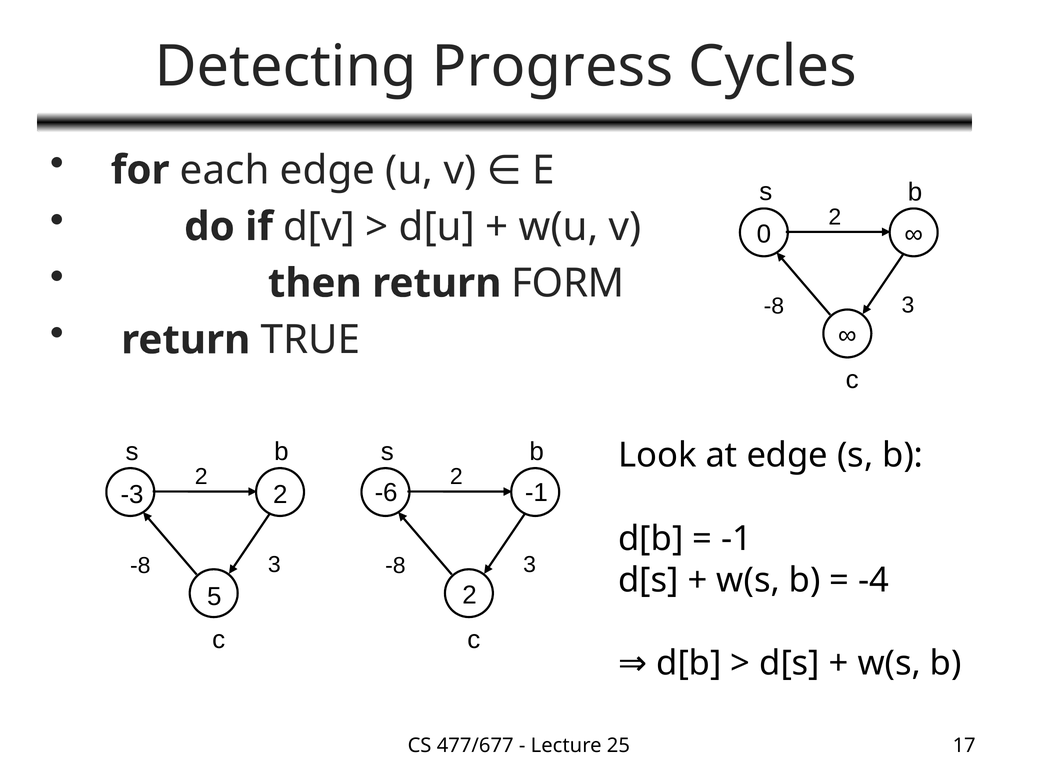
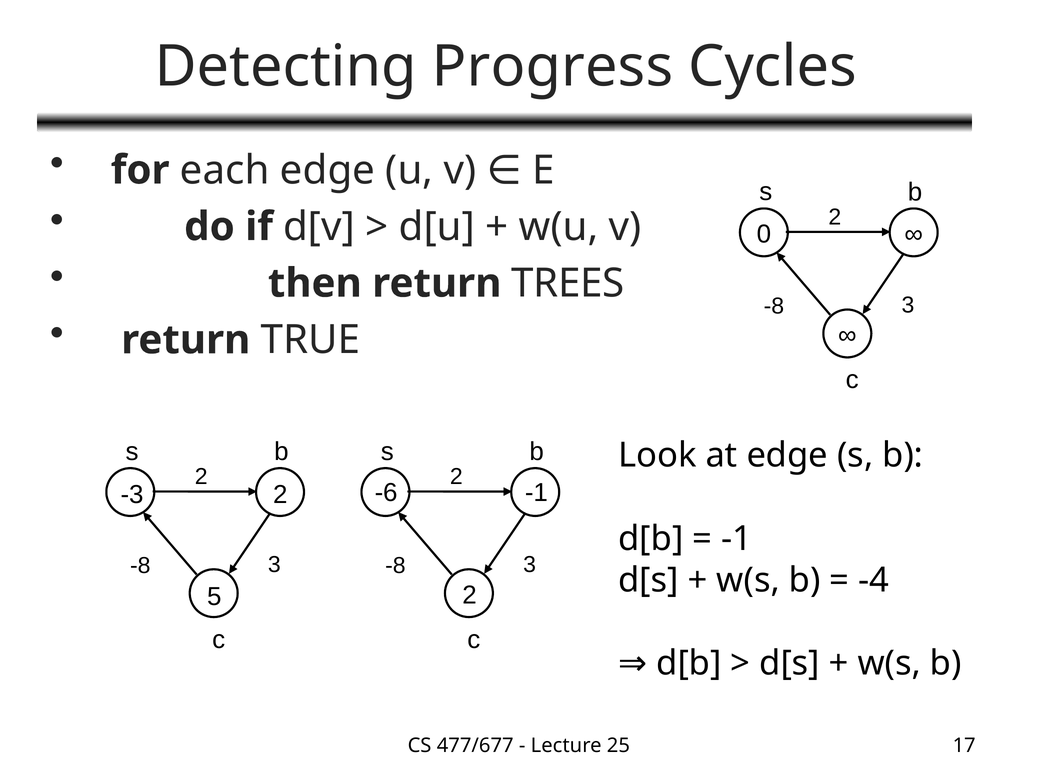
FORM: FORM -> TREES
